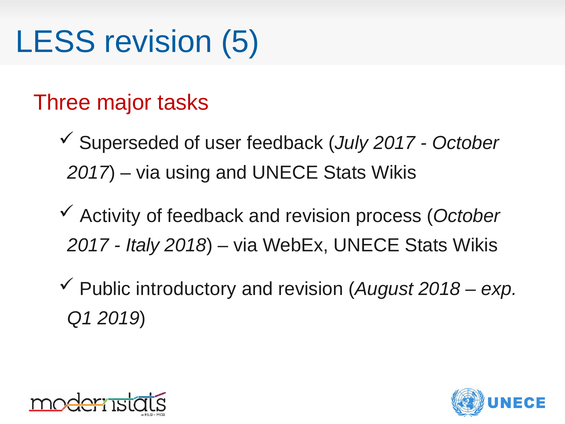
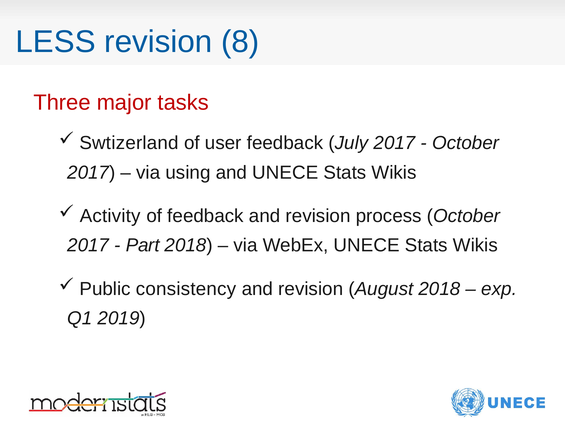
5: 5 -> 8
Superseded: Superseded -> Swtizerland
Italy: Italy -> Part
introductory: introductory -> consistency
